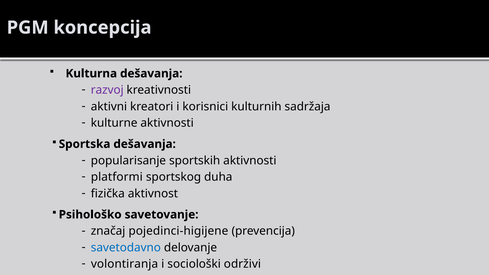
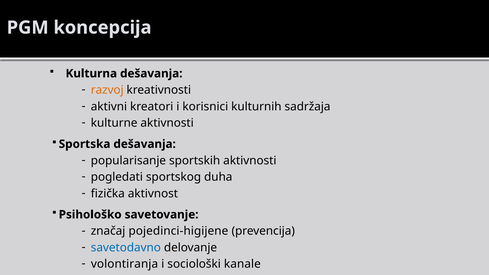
razvoj colour: purple -> orange
platformi: platformi -> pogledati
održivi: održivi -> kanale
